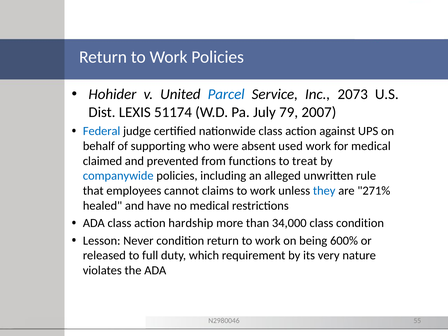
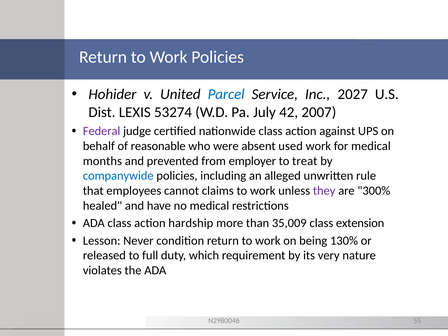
2073: 2073 -> 2027
51174: 51174 -> 53274
79: 79 -> 42
Federal colour: blue -> purple
supporting: supporting -> reasonable
claimed: claimed -> months
functions: functions -> employer
they colour: blue -> purple
271%: 271% -> 300%
34,000: 34,000 -> 35,009
class condition: condition -> extension
600%: 600% -> 130%
